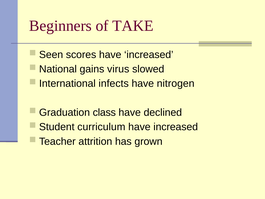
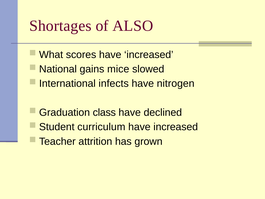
Beginners: Beginners -> Shortages
TAKE: TAKE -> ALSO
Seen: Seen -> What
virus: virus -> mice
